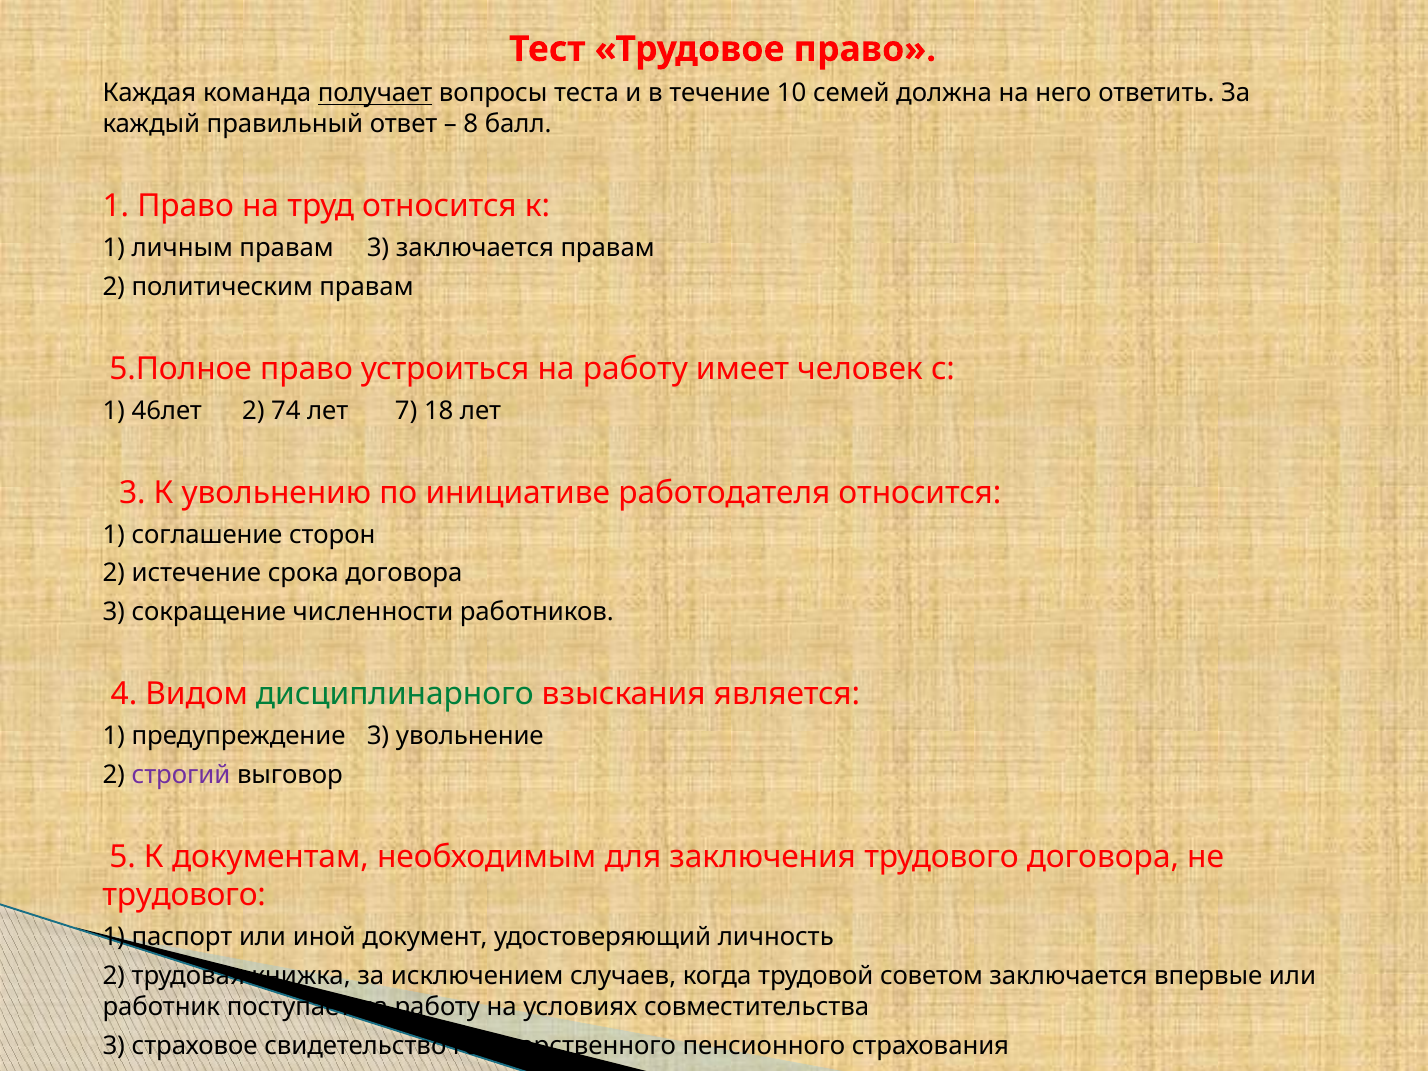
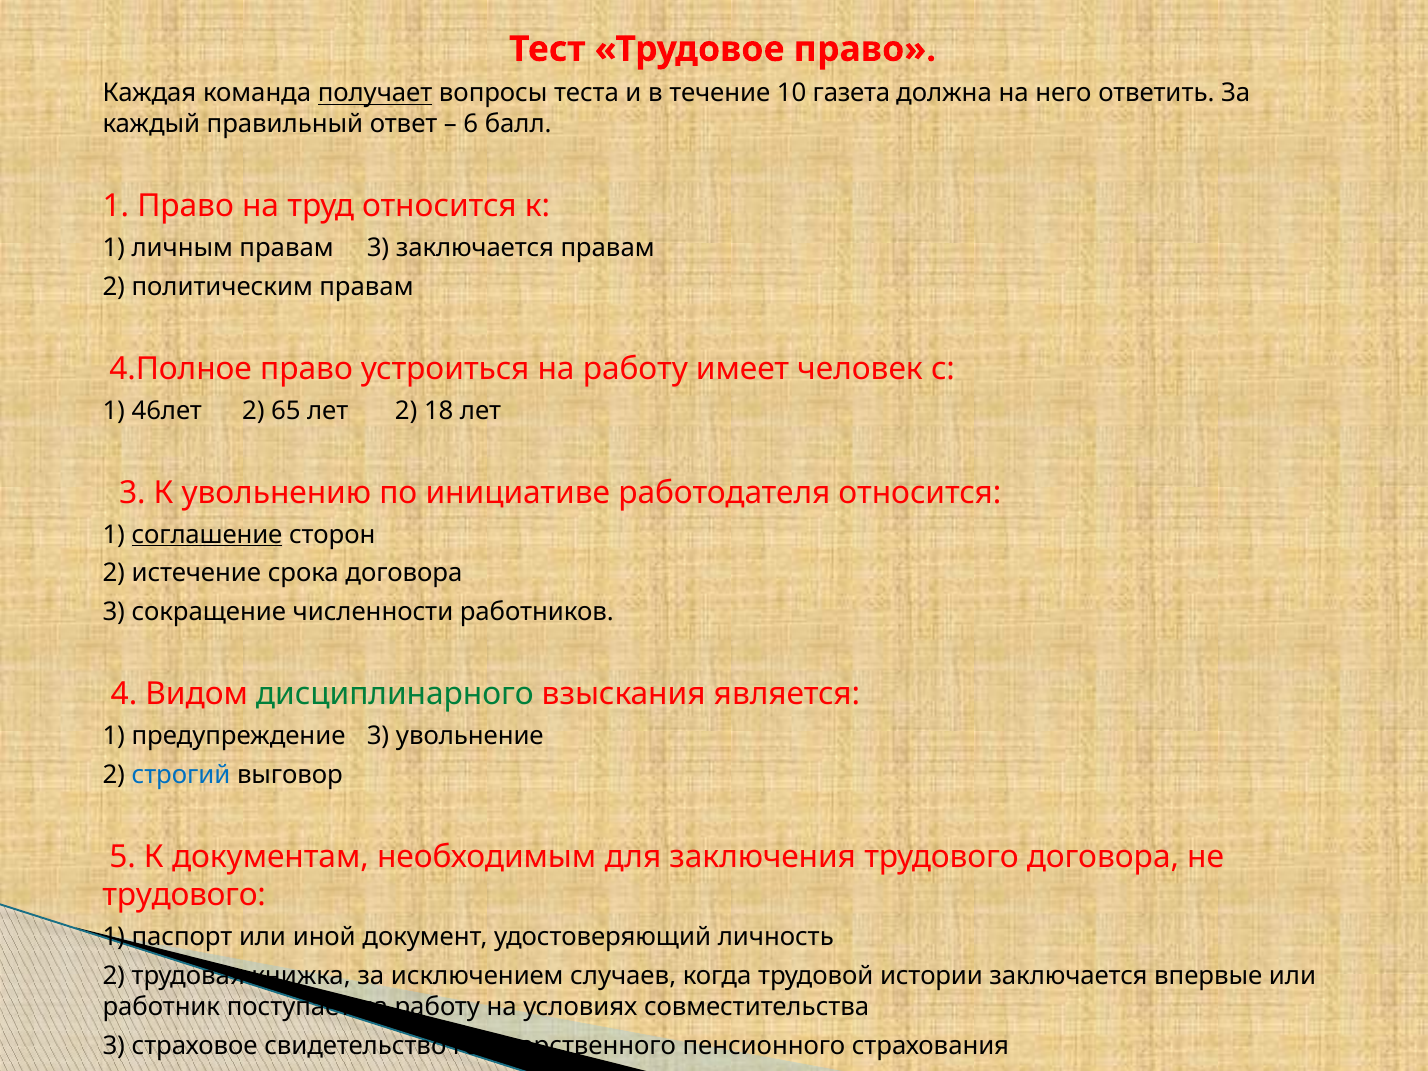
семей: семей -> газета
8: 8 -> 6
5.Полное: 5.Полное -> 4.Полное
74: 74 -> 65
лет 7: 7 -> 2
соглашение underline: none -> present
строгий colour: purple -> blue
советом: советом -> истории
